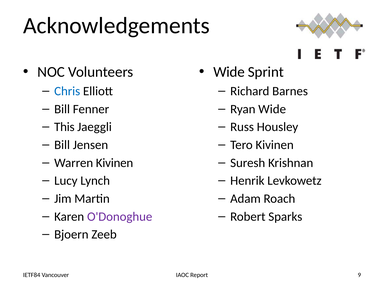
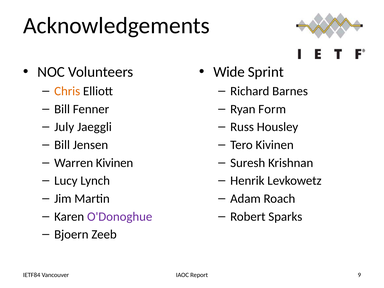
Chris colour: blue -> orange
Ryan Wide: Wide -> Form
This: This -> July
